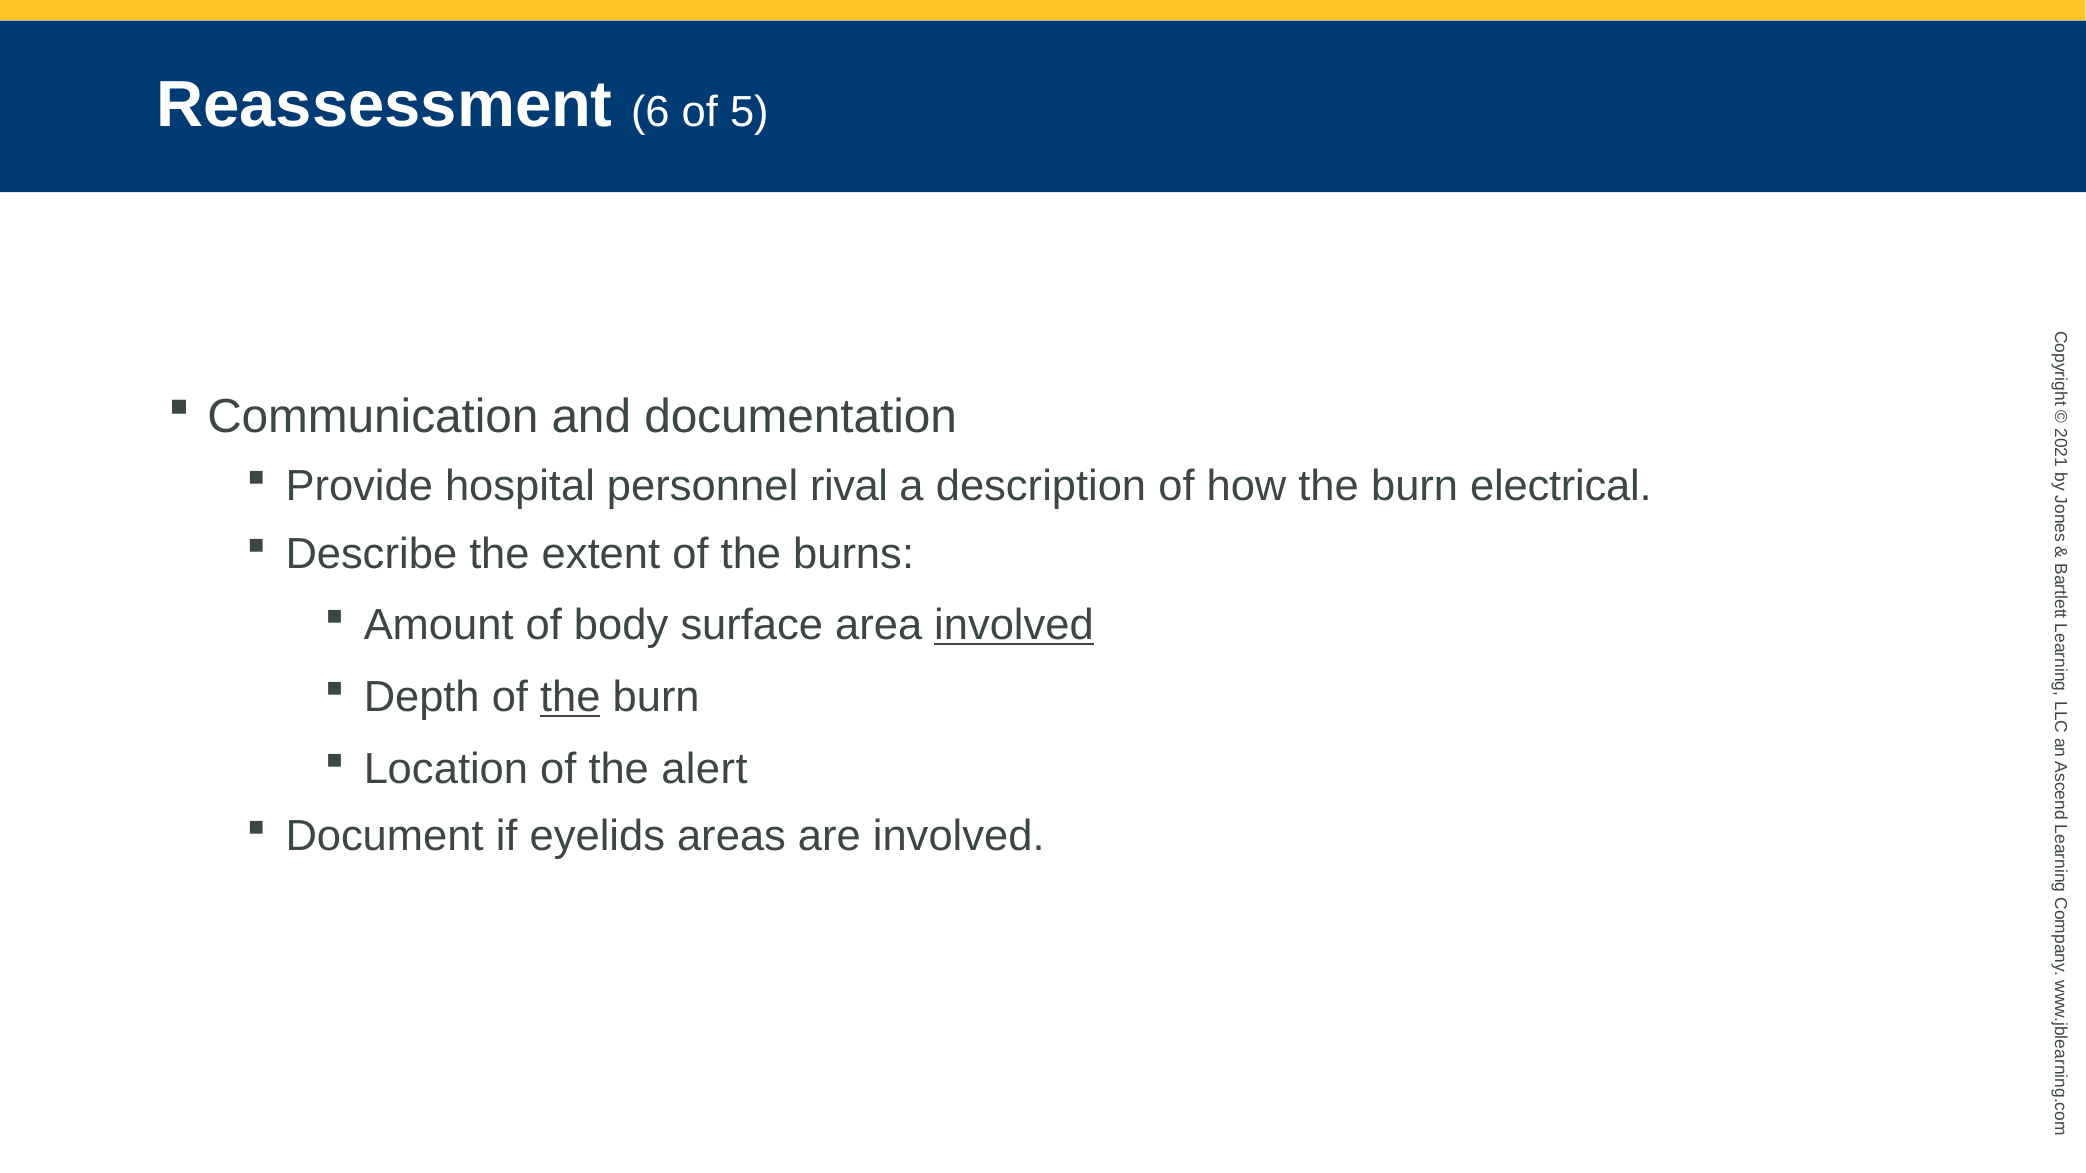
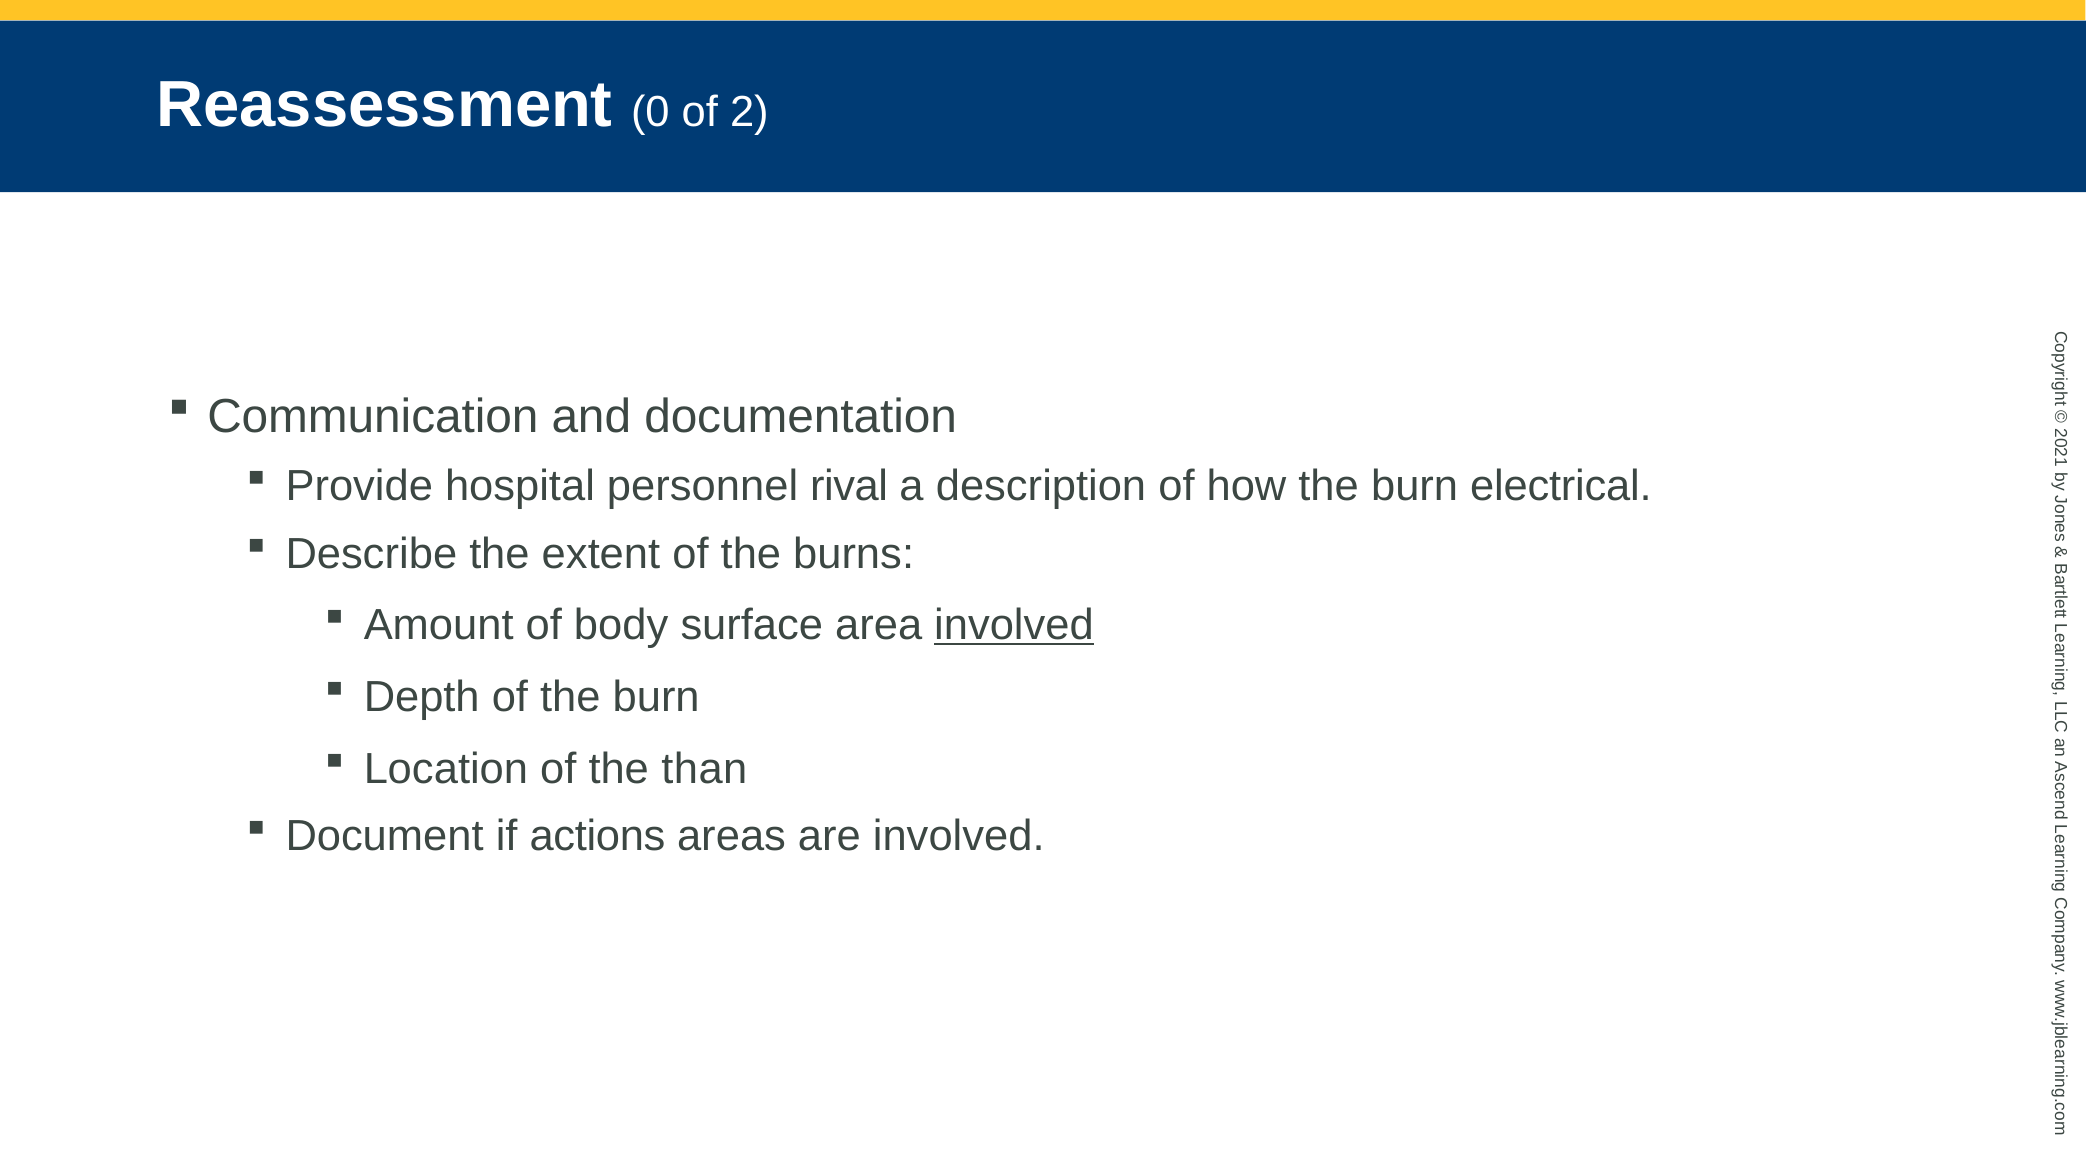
Reassessment 6: 6 -> 0
of 5: 5 -> 2
the at (570, 697) underline: present -> none
alert: alert -> than
eyelids: eyelids -> actions
